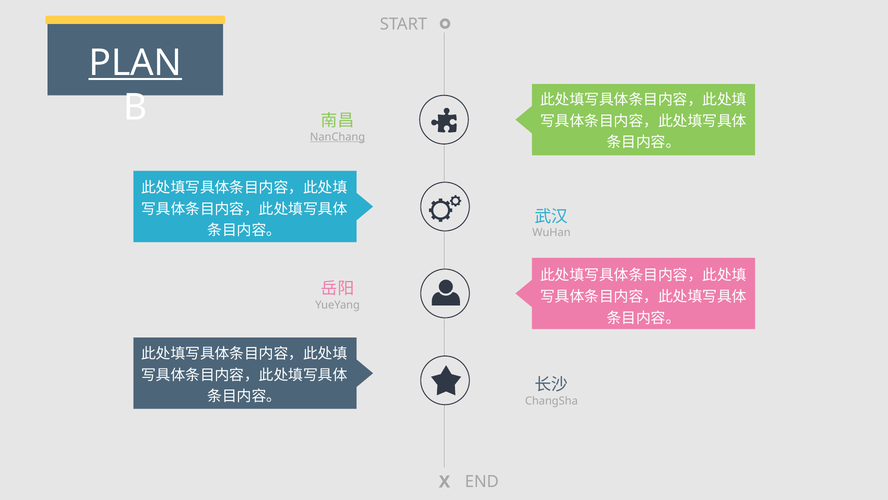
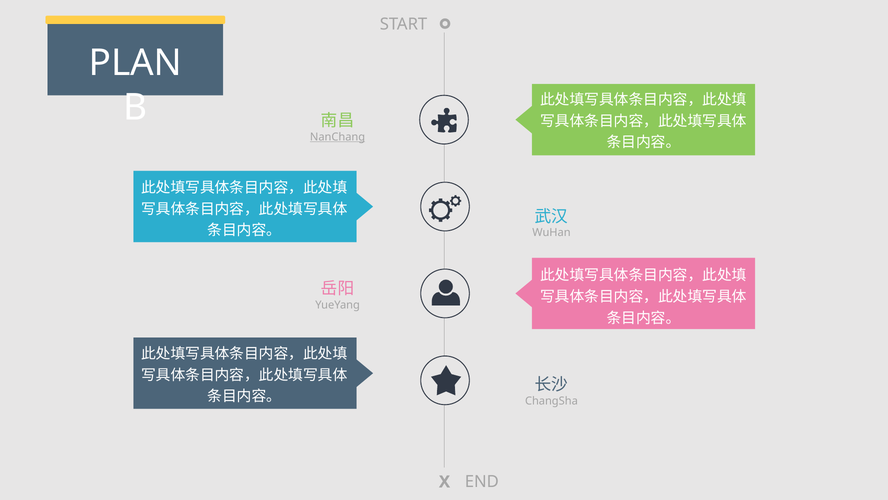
PLAN underline: present -> none
